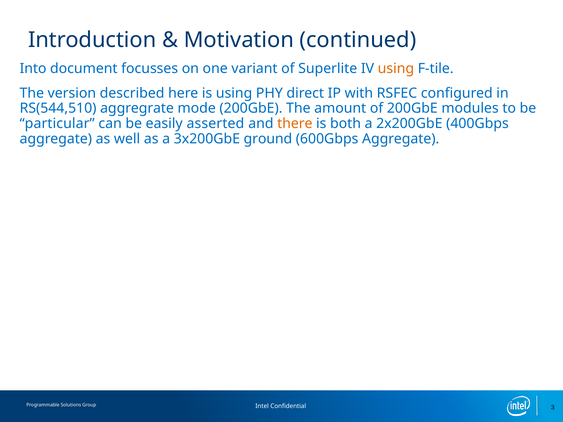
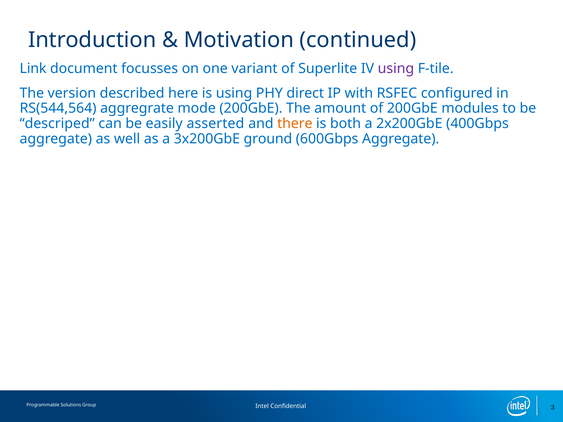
Into: Into -> Link
using at (396, 69) colour: orange -> purple
RS(544,510: RS(544,510 -> RS(544,564
particular: particular -> descriped
